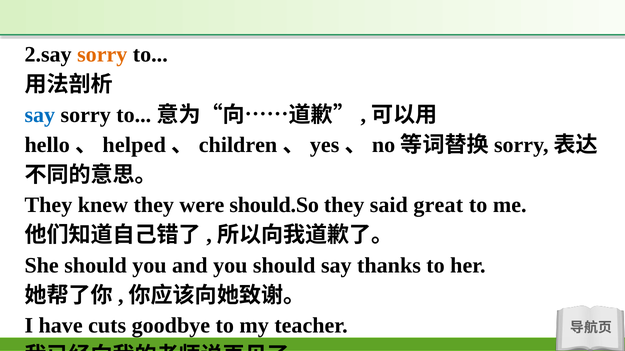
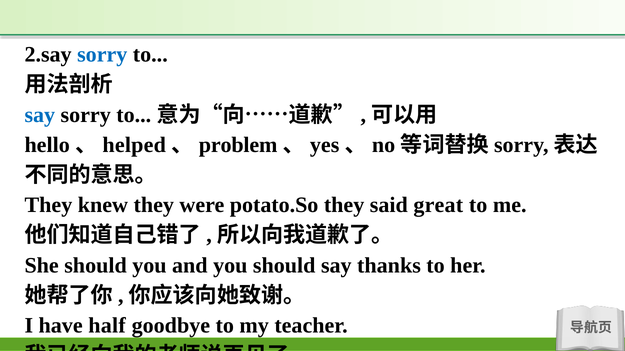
sorry at (102, 55) colour: orange -> blue
children: children -> problem
should.So: should.So -> potato.So
cuts: cuts -> half
